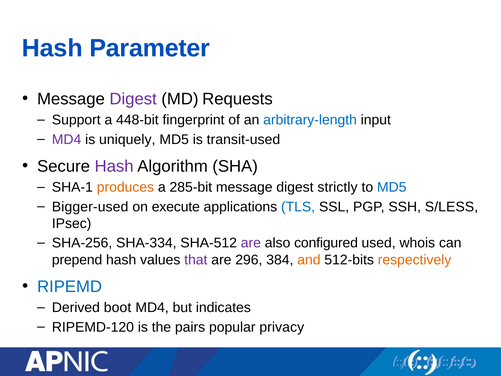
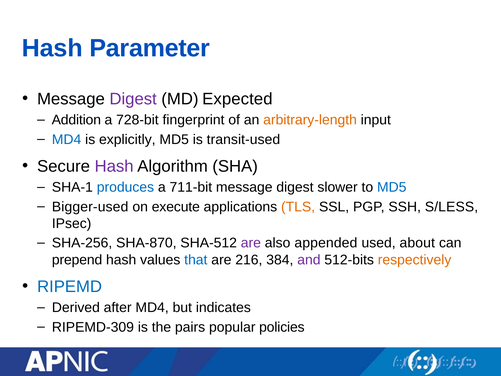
Requests: Requests -> Expected
Support: Support -> Addition
448-bit: 448-bit -> 728-bit
arbitrary-length colour: blue -> orange
MD4 at (67, 139) colour: purple -> blue
uniquely: uniquely -> explicitly
produces colour: orange -> blue
285-bit: 285-bit -> 711-bit
strictly: strictly -> slower
TLS colour: blue -> orange
SHA-334: SHA-334 -> SHA-870
configured: configured -> appended
whois: whois -> about
that colour: purple -> blue
296: 296 -> 216
and colour: orange -> purple
boot: boot -> after
RIPEMD-120: RIPEMD-120 -> RIPEMD-309
privacy: privacy -> policies
